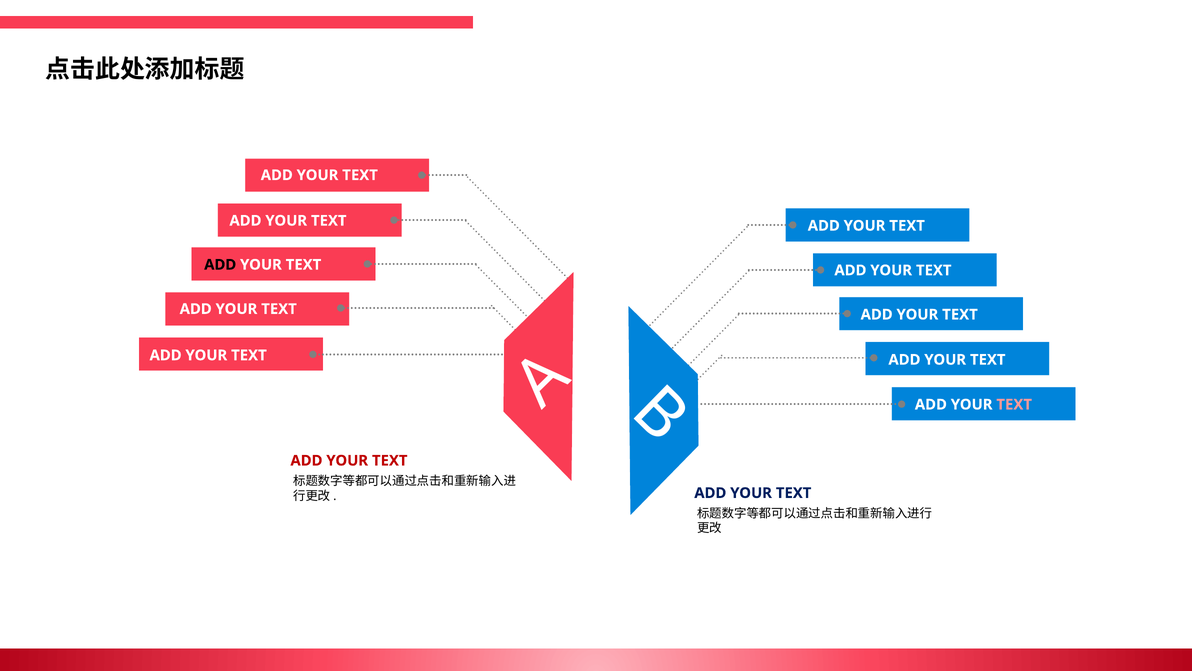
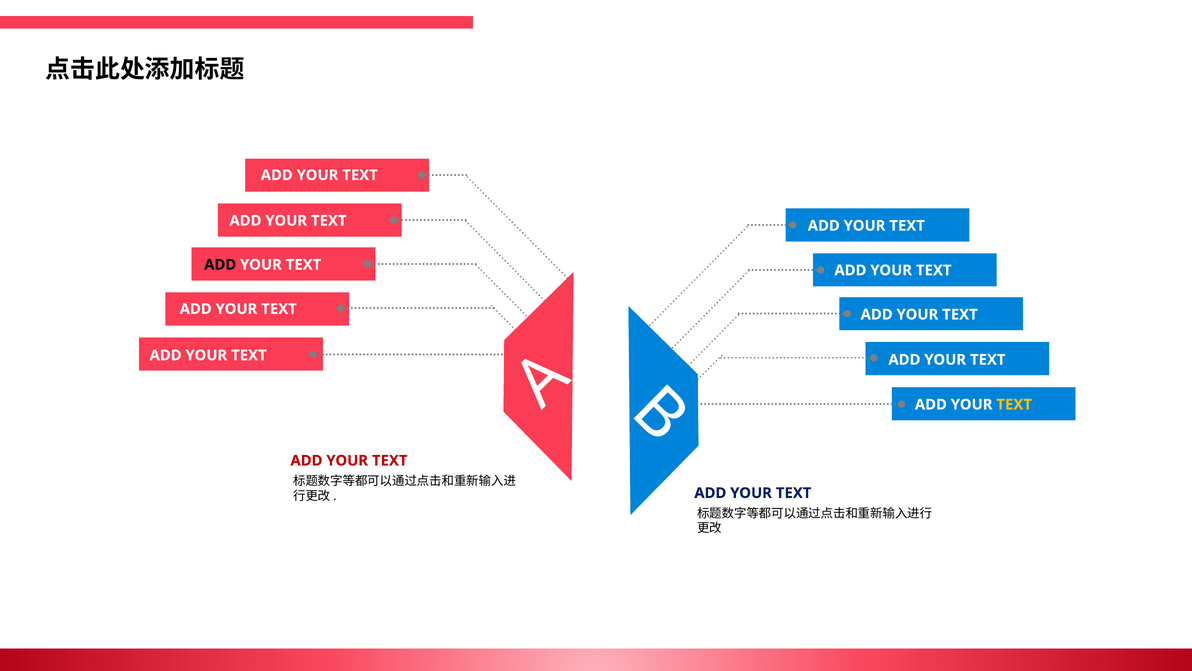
TEXT at (1014, 404) colour: pink -> yellow
